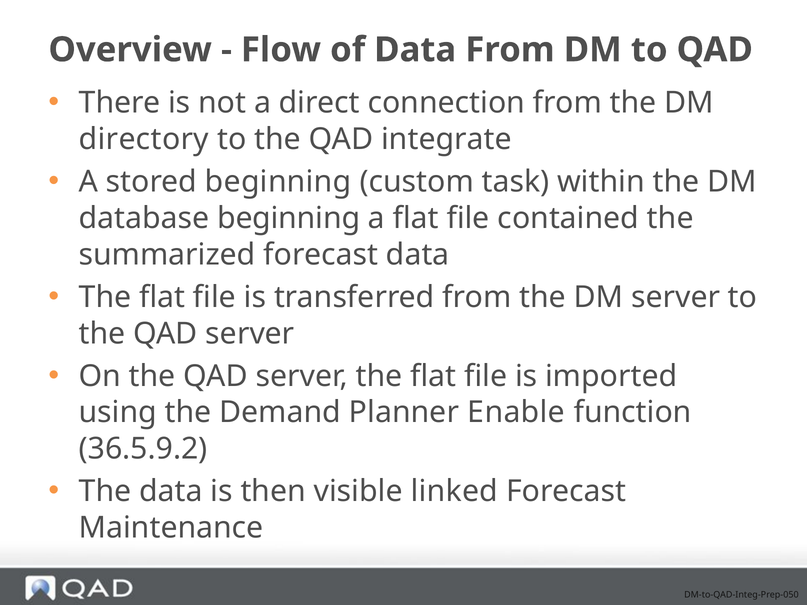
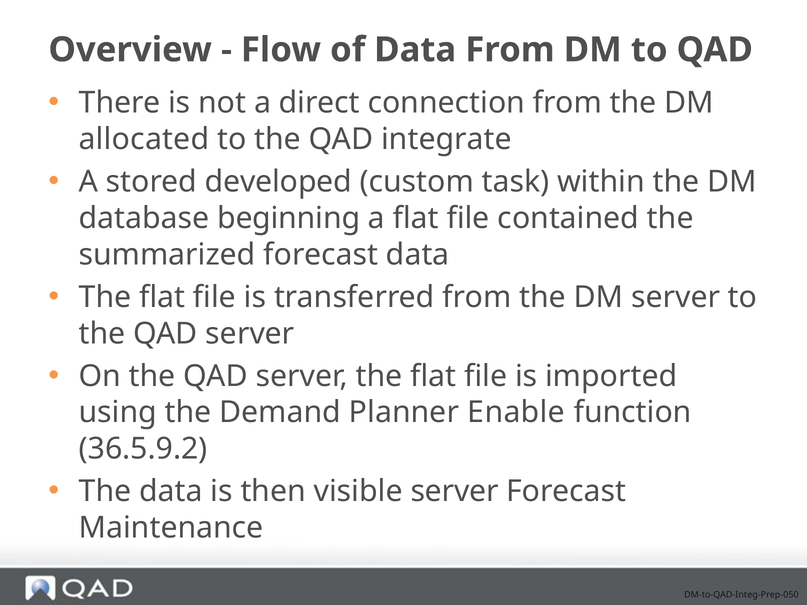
directory: directory -> allocated
stored beginning: beginning -> developed
visible linked: linked -> server
